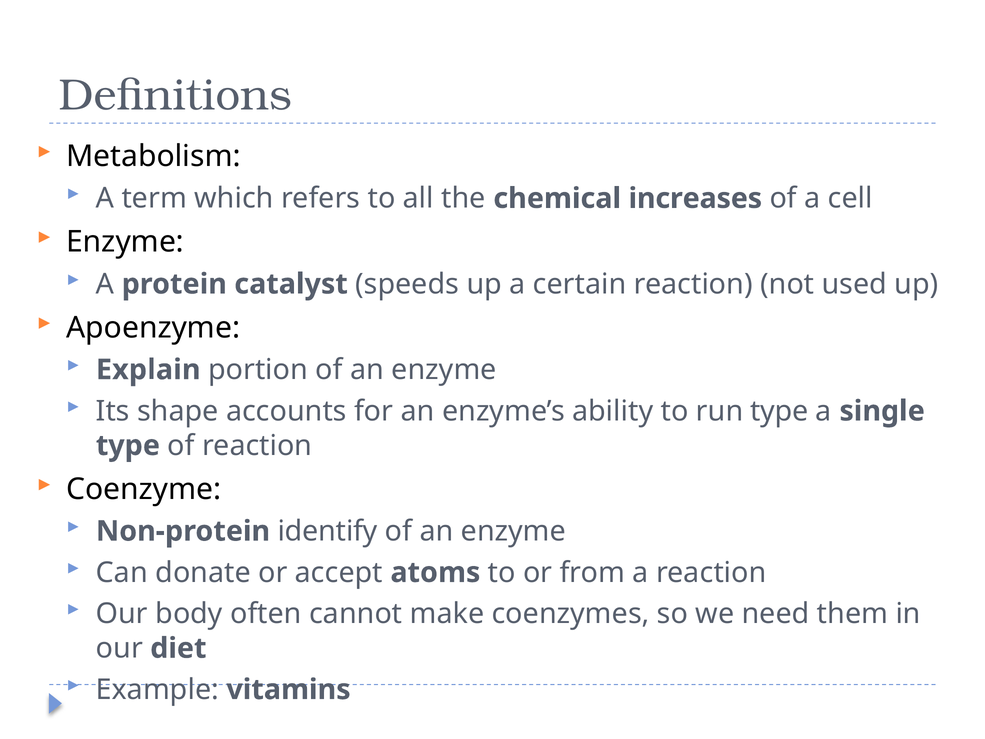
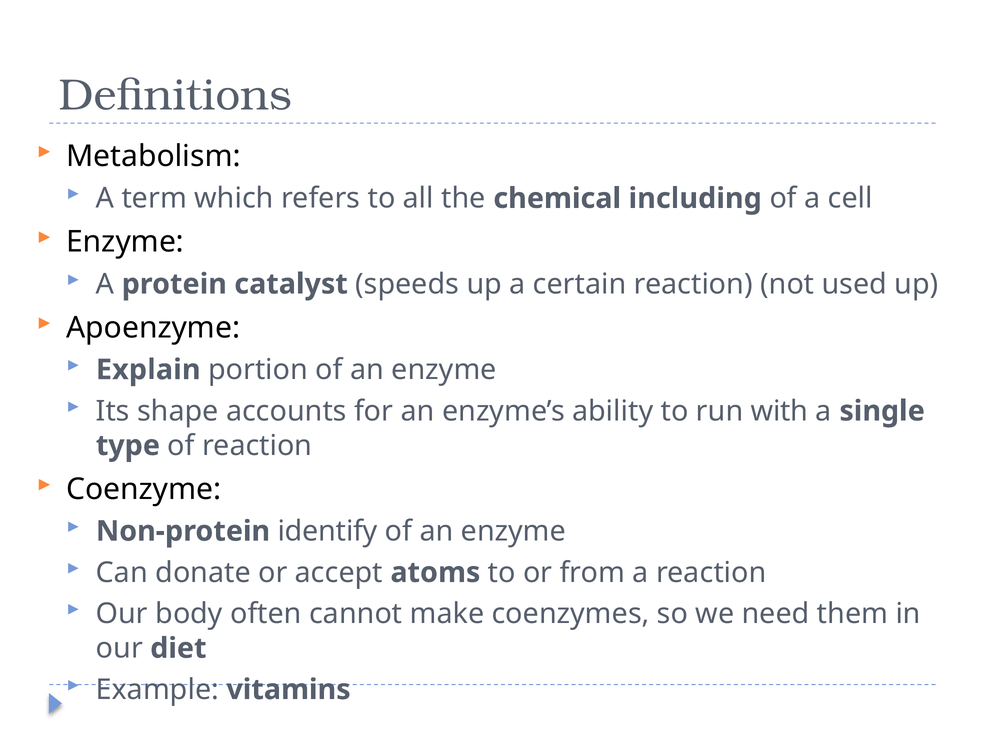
increases: increases -> including
run type: type -> with
